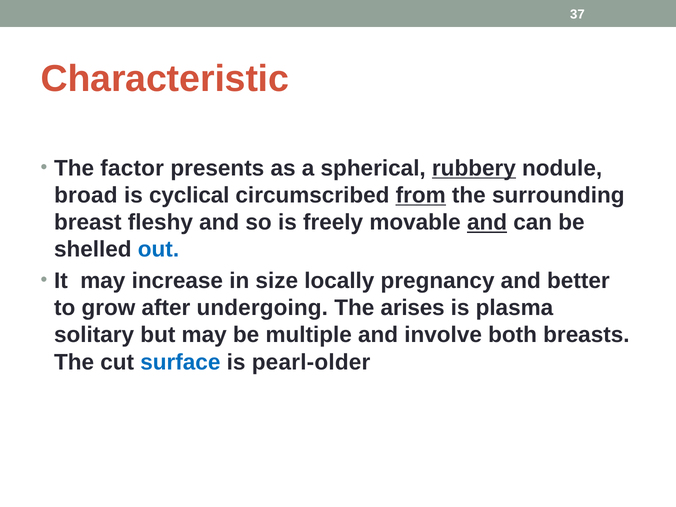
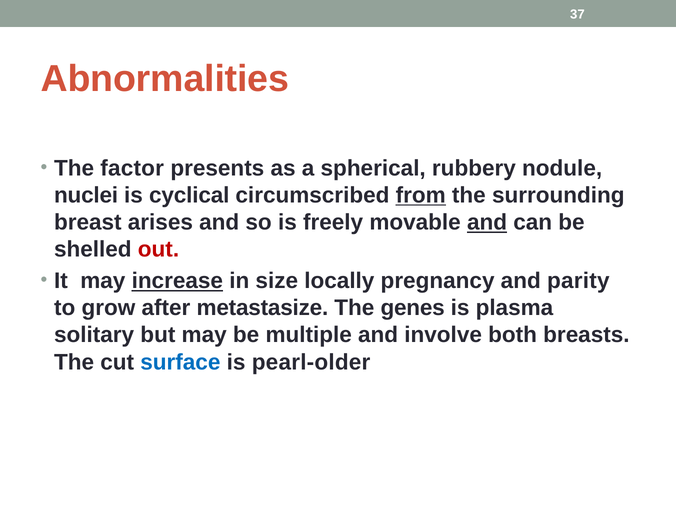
Characteristic: Characteristic -> Abnormalities
rubbery underline: present -> none
broad: broad -> nuclei
fleshy: fleshy -> arises
out colour: blue -> red
increase underline: none -> present
better: better -> parity
undergoing: undergoing -> metastasize
arises: arises -> genes
